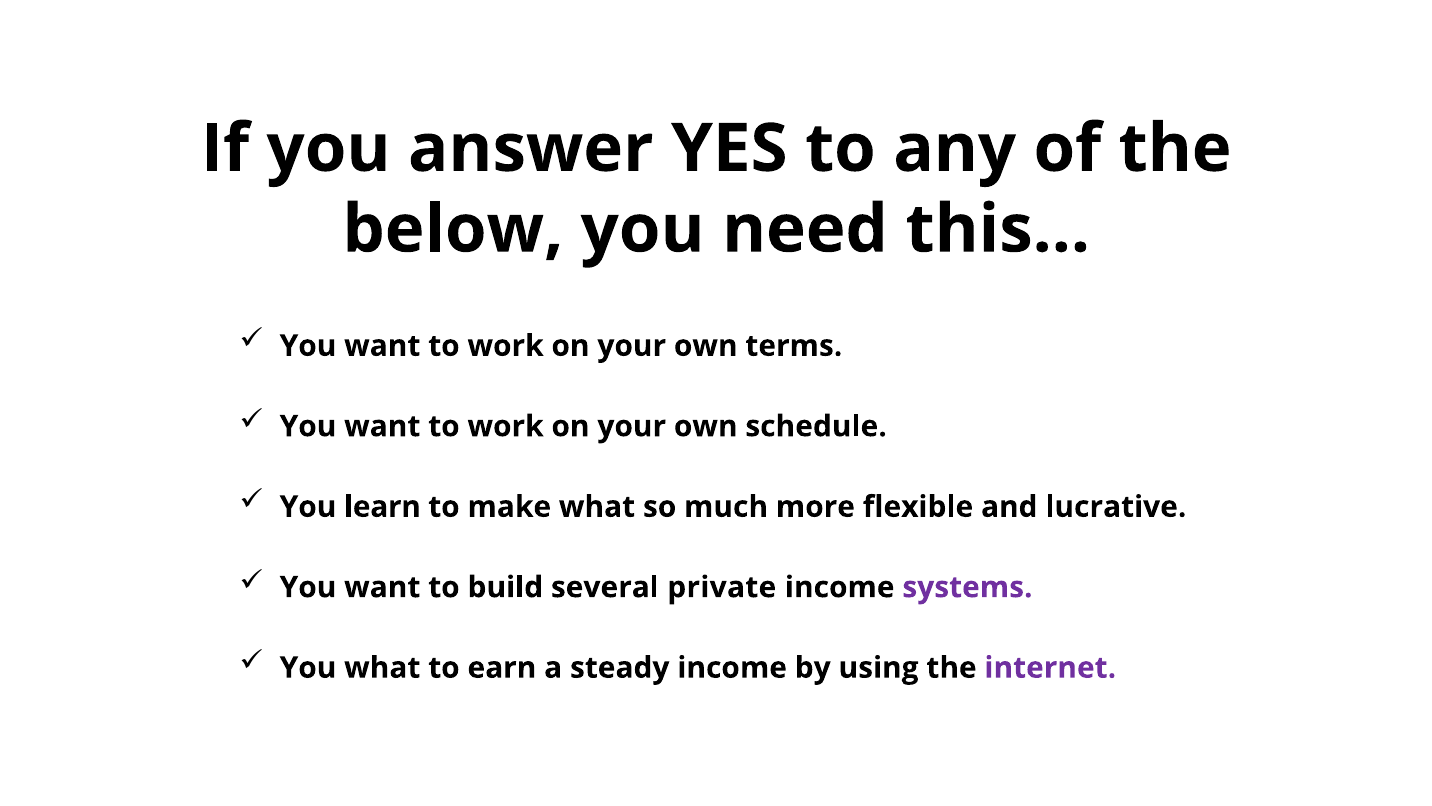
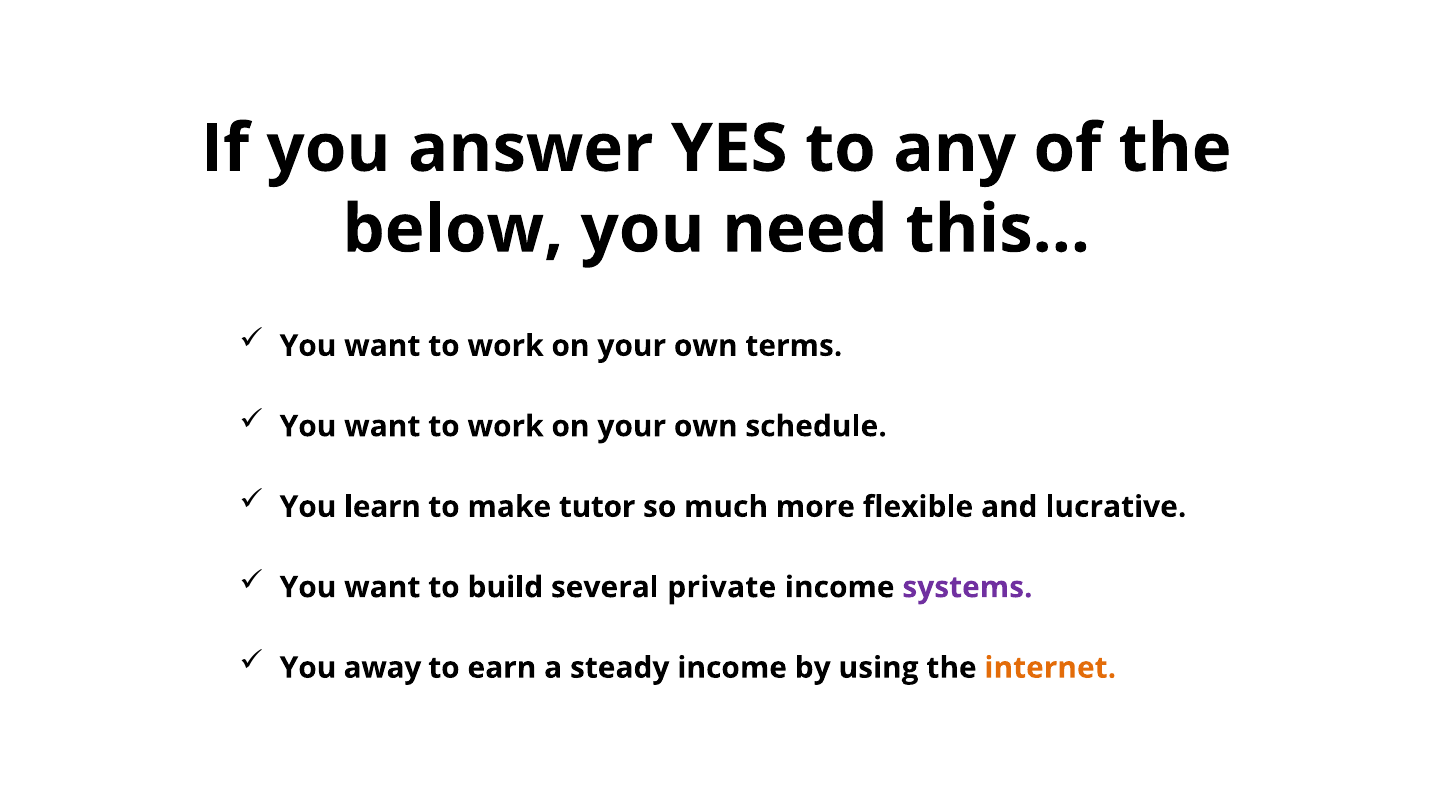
make what: what -> tutor
You what: what -> away
internet colour: purple -> orange
